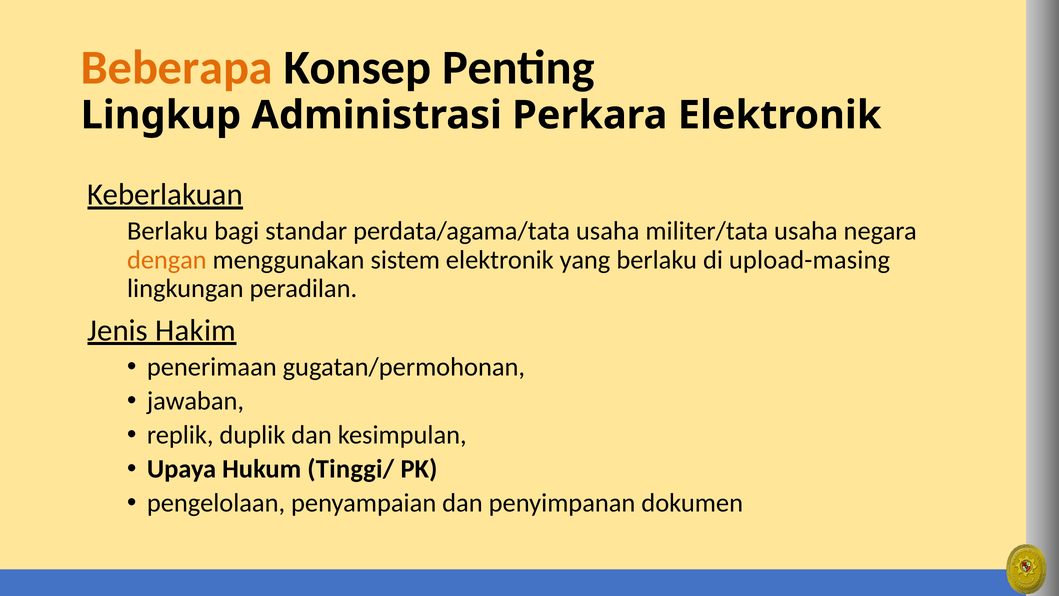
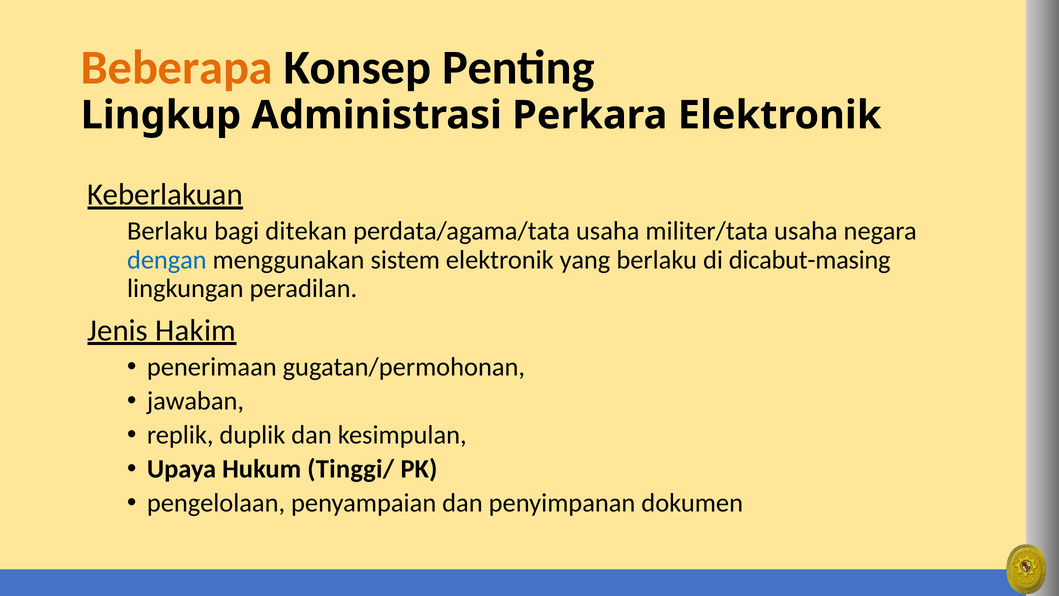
standar: standar -> ditekan
dengan colour: orange -> blue
upload-masing: upload-masing -> dicabut-masing
